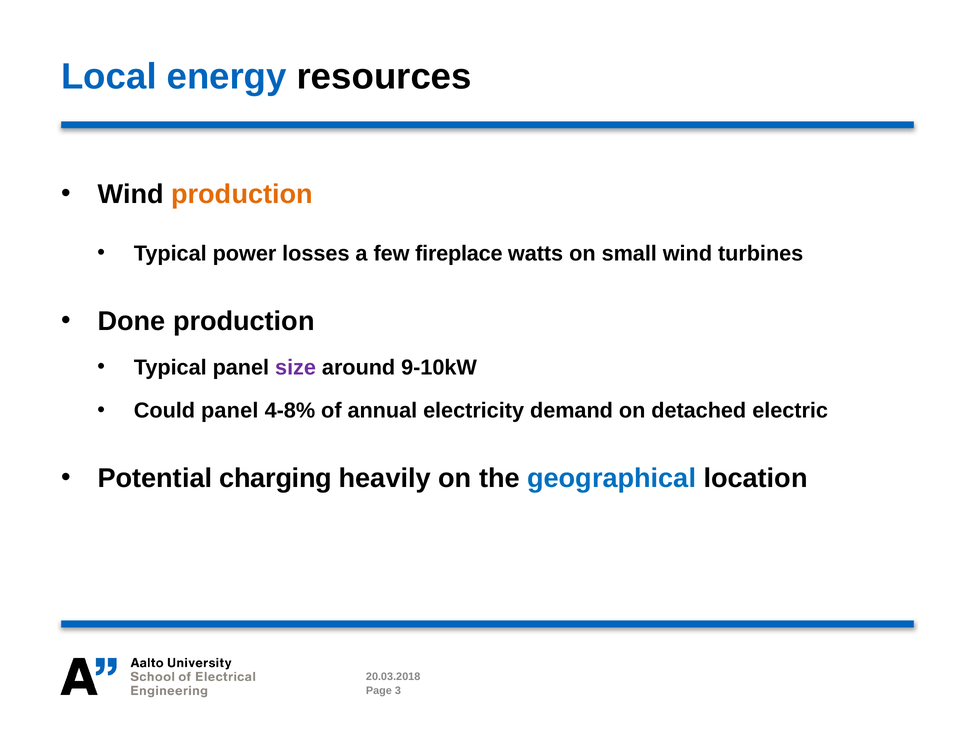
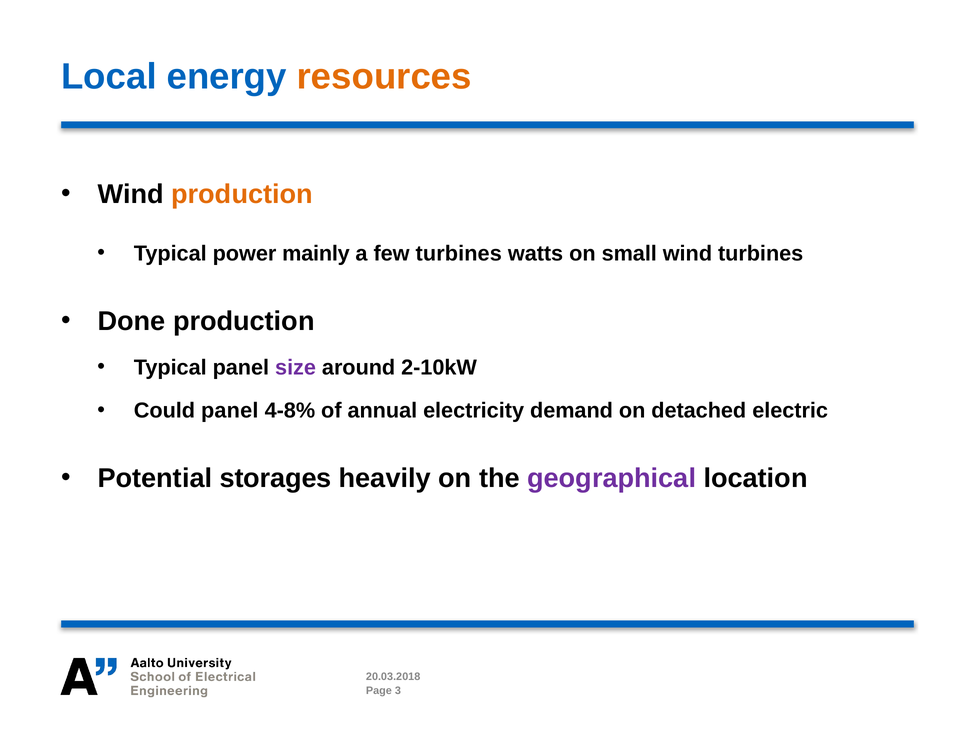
resources colour: black -> orange
losses: losses -> mainly
few fireplace: fireplace -> turbines
9-10kW: 9-10kW -> 2-10kW
charging: charging -> storages
geographical colour: blue -> purple
